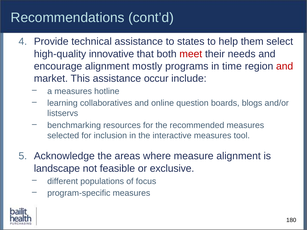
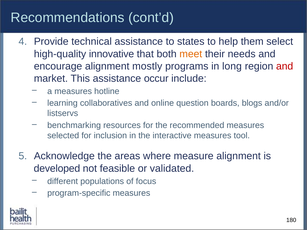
meet colour: red -> orange
time: time -> long
landscape: landscape -> developed
exclusive: exclusive -> validated
